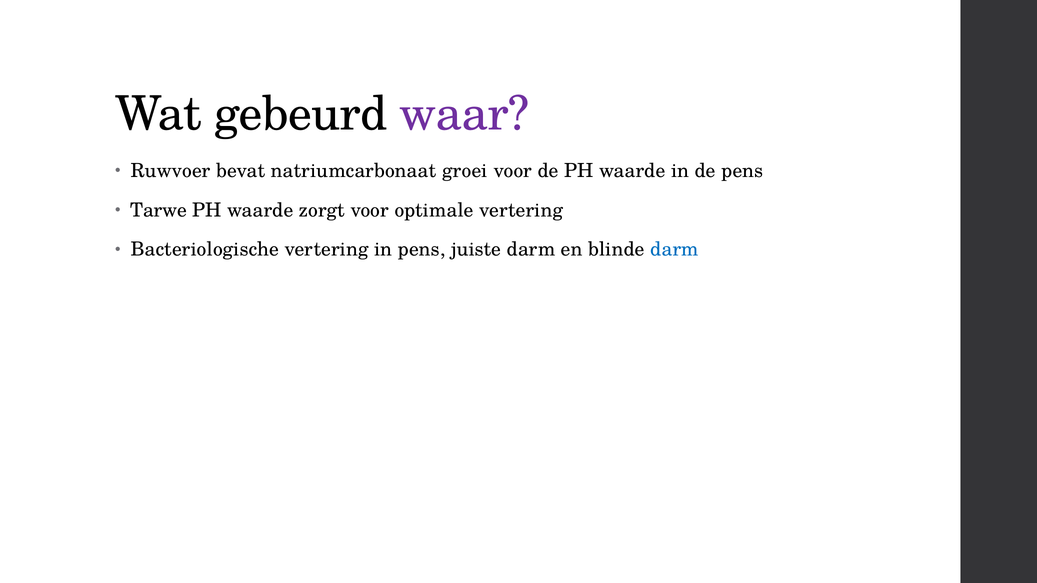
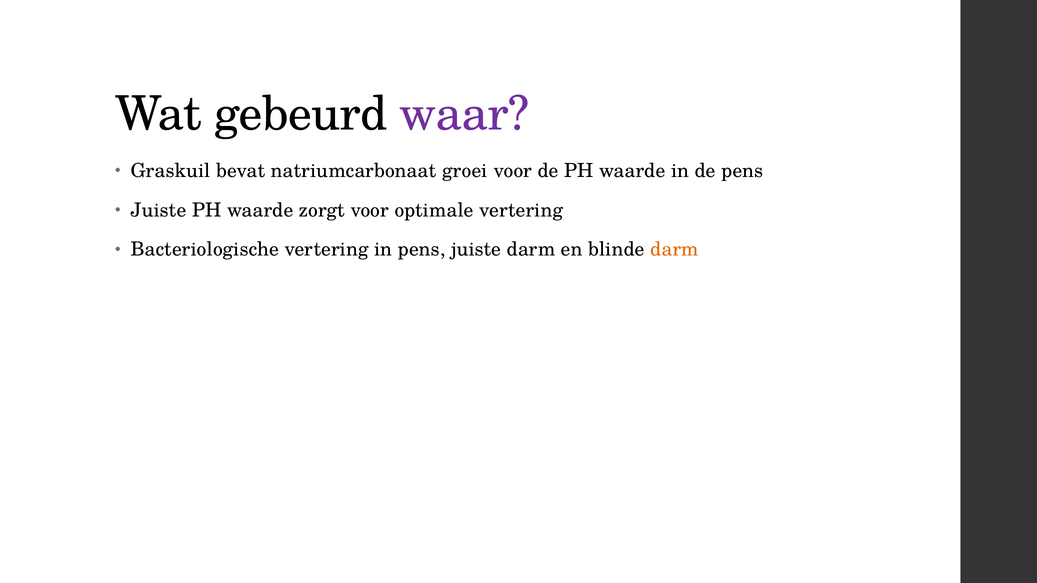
Ruwvoer: Ruwvoer -> Graskuil
Tarwe at (159, 210): Tarwe -> Juiste
darm at (674, 250) colour: blue -> orange
